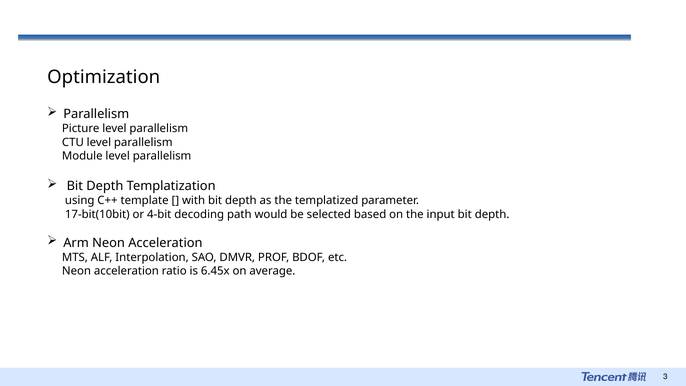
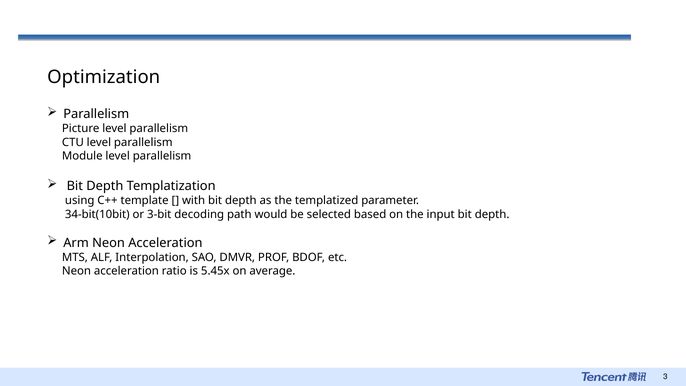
17-bit(10bit: 17-bit(10bit -> 34-bit(10bit
4-bit: 4-bit -> 3-bit
6.45x: 6.45x -> 5.45x
